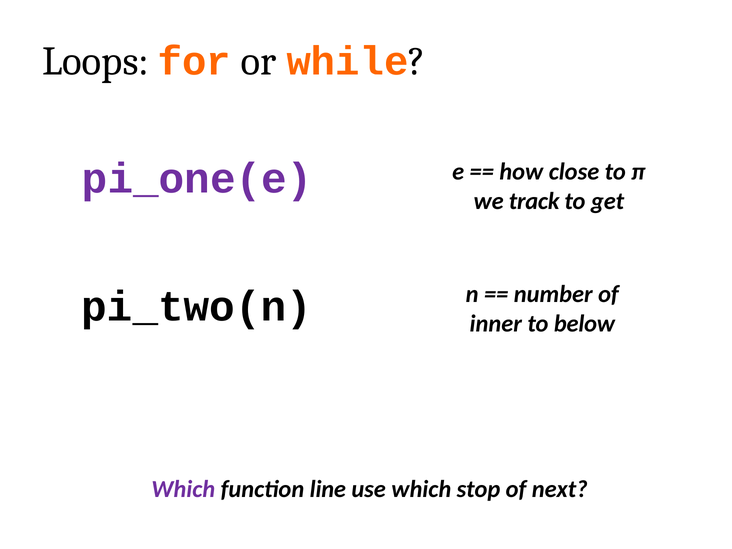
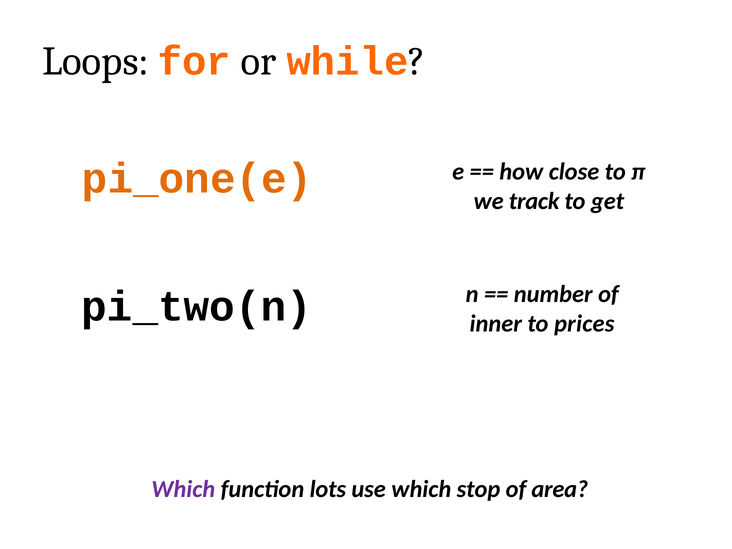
pi_one(e colour: purple -> orange
below: below -> prices
line: line -> lots
next: next -> area
